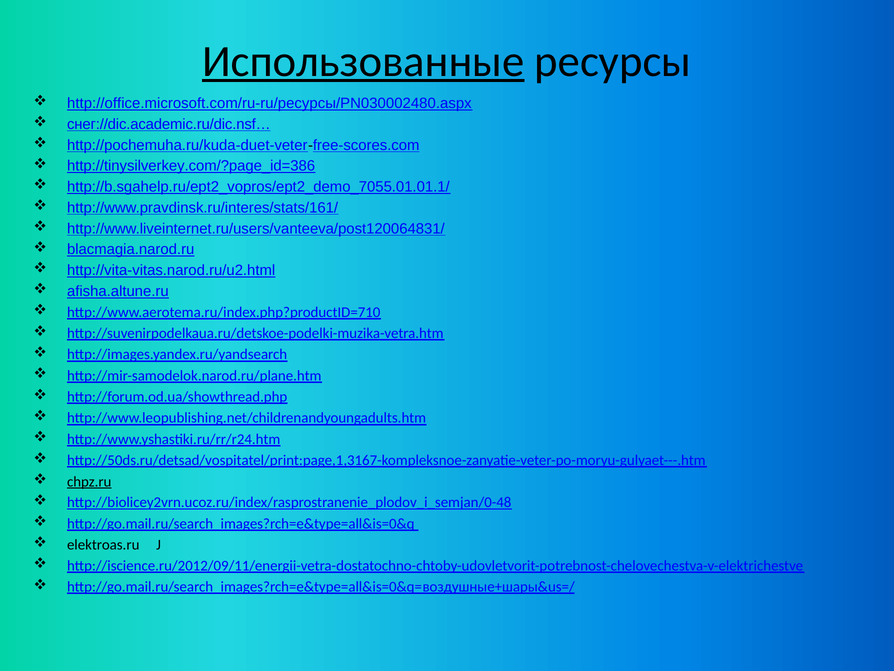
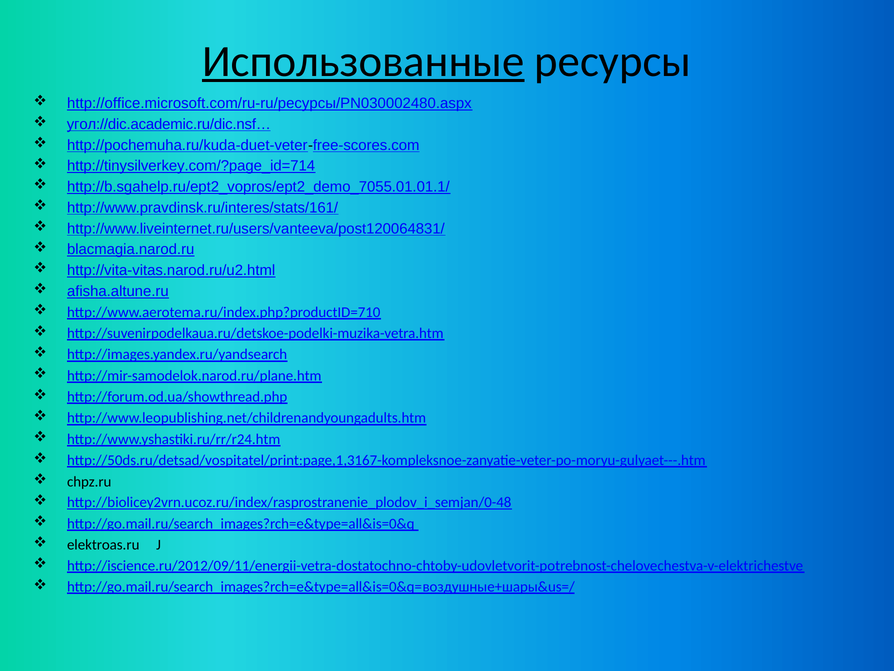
снег://dic.academic.ru/dic.nsf…: снег://dic.academic.ru/dic.nsf… -> угол://dic.academic.ru/dic.nsf…
http://tinysilverkey.com/?page_id=386: http://tinysilverkey.com/?page_id=386 -> http://tinysilverkey.com/?page_id=714
chpz.ru underline: present -> none
